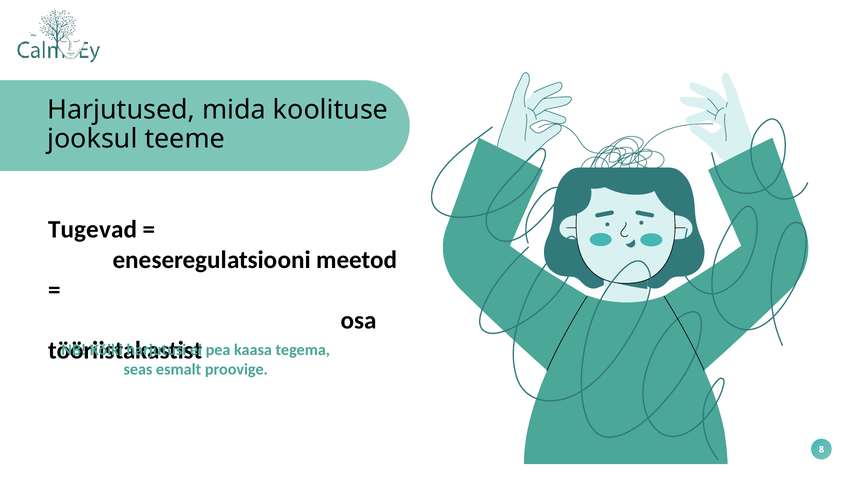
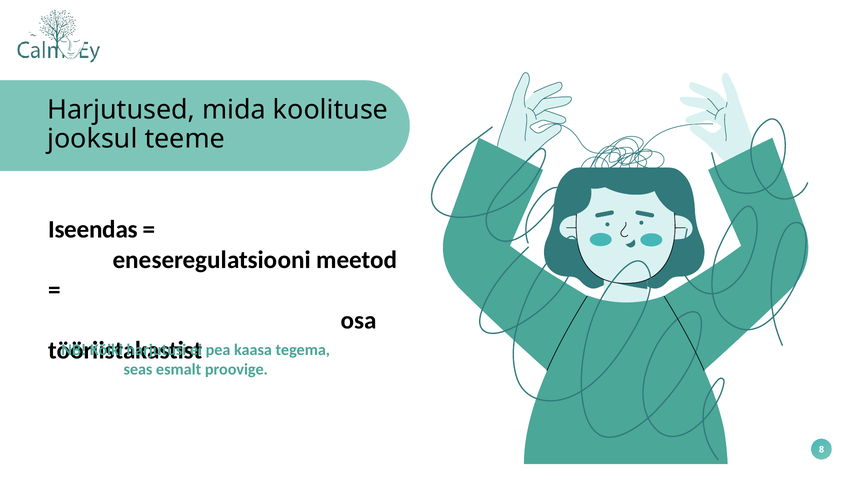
Tugevad: Tugevad -> Iseendas
